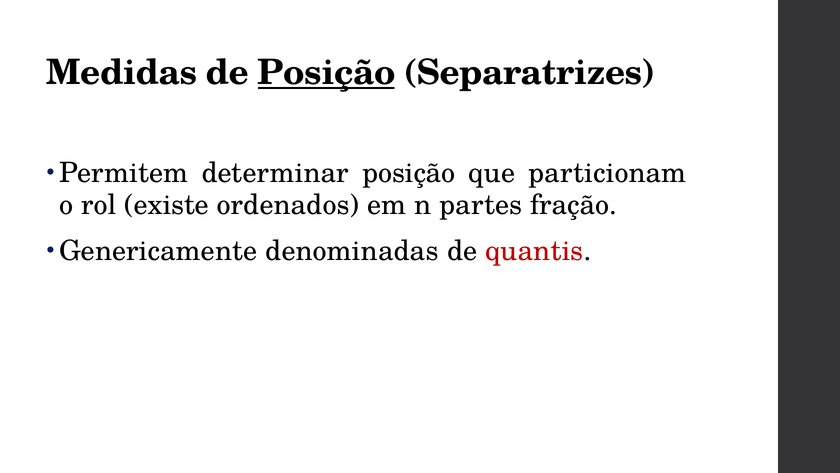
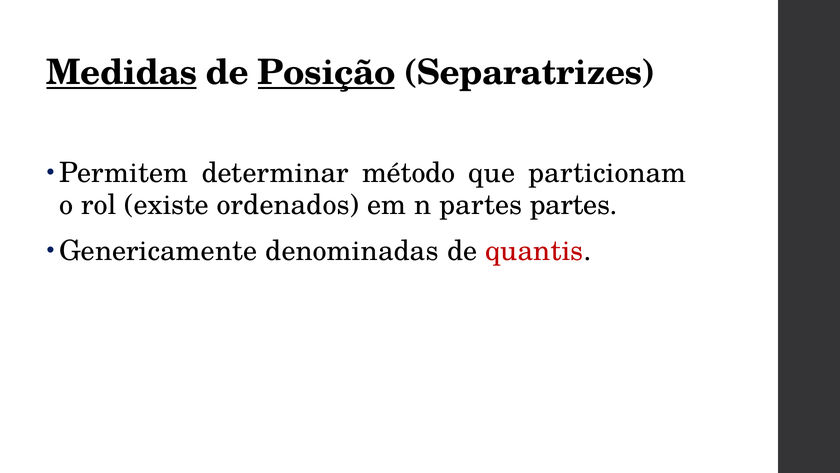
Medidas underline: none -> present
determinar posição: posição -> método
partes fração: fração -> partes
